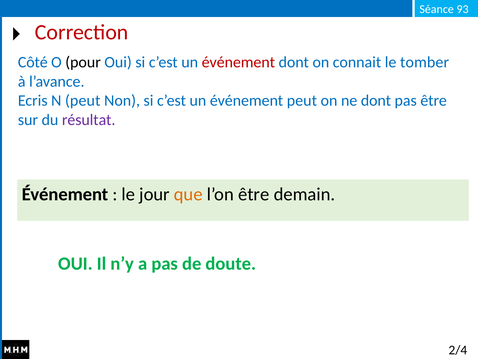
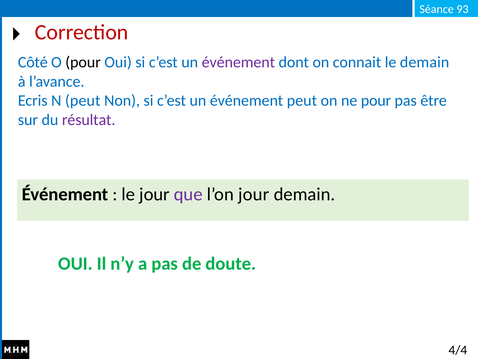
événement at (238, 62) colour: red -> purple
le tomber: tomber -> demain
ne dont: dont -> pour
que colour: orange -> purple
l’on être: être -> jour
2/4: 2/4 -> 4/4
